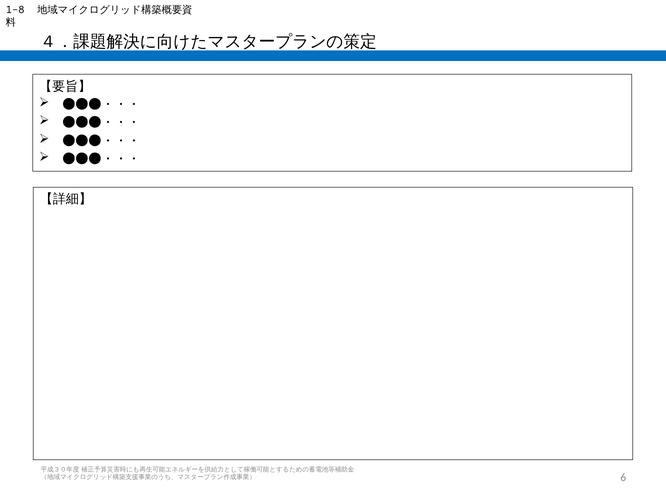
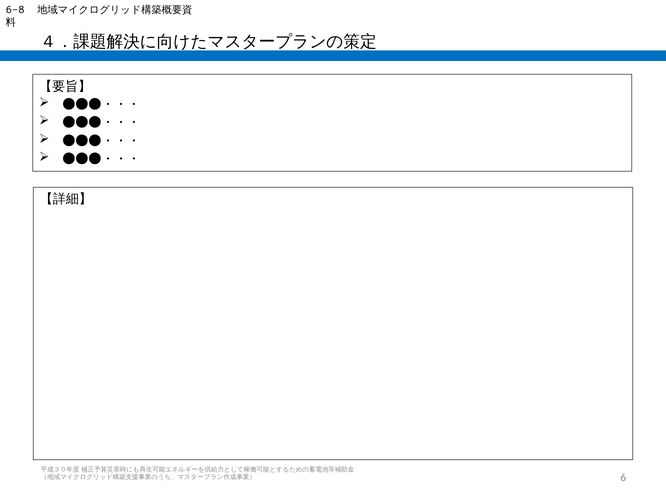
1-8: 1-8 -> 6-8
